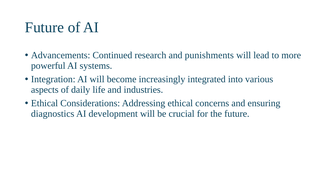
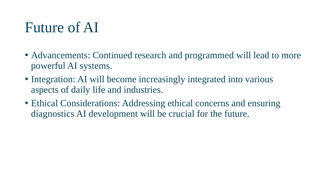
punishments: punishments -> programmed
